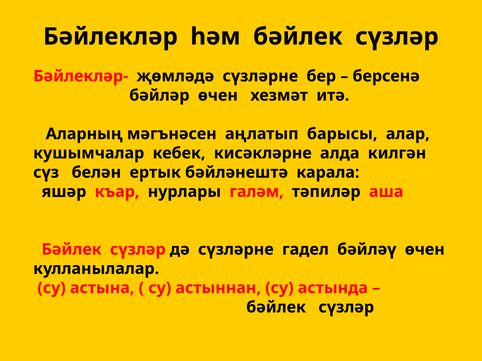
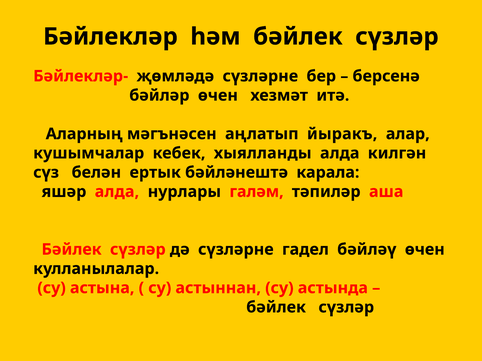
барысы: барысы -> йыракъ
кисәкләрне: кисәкләрне -> хыялланды
яшәр къар: къар -> алда
